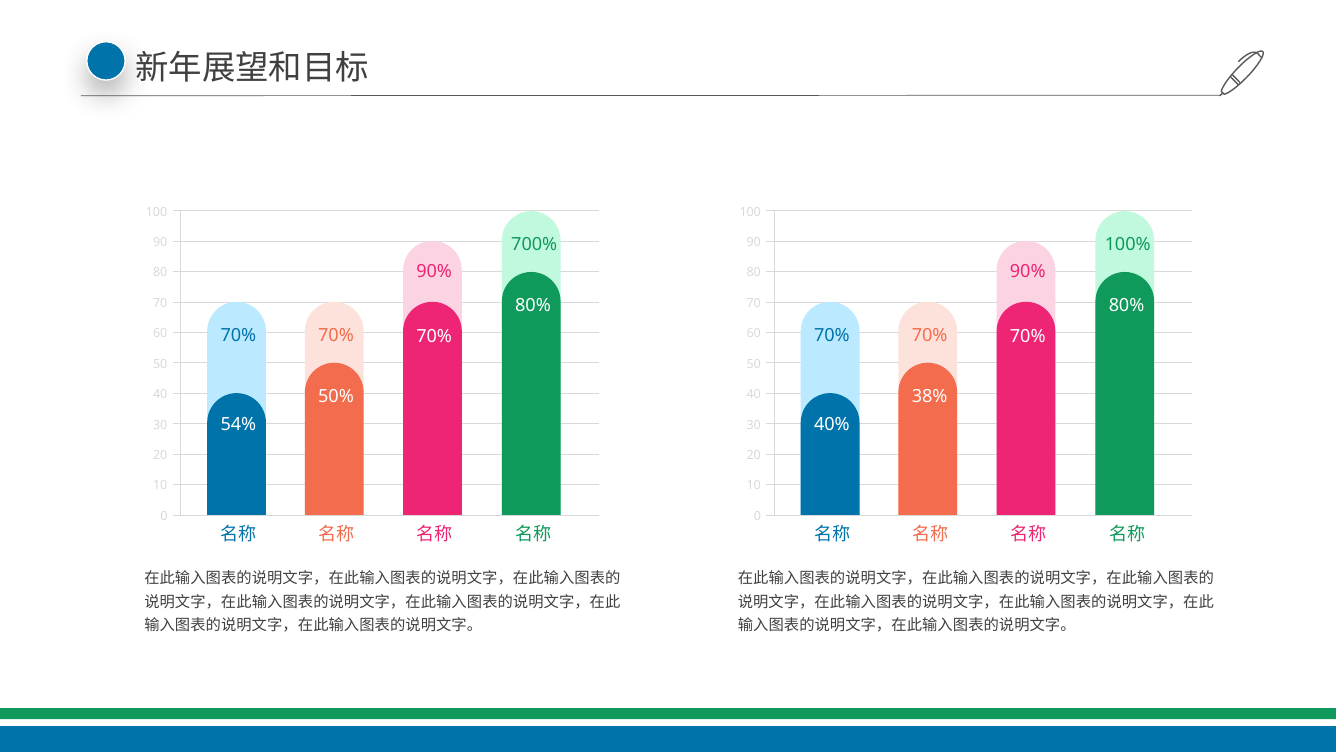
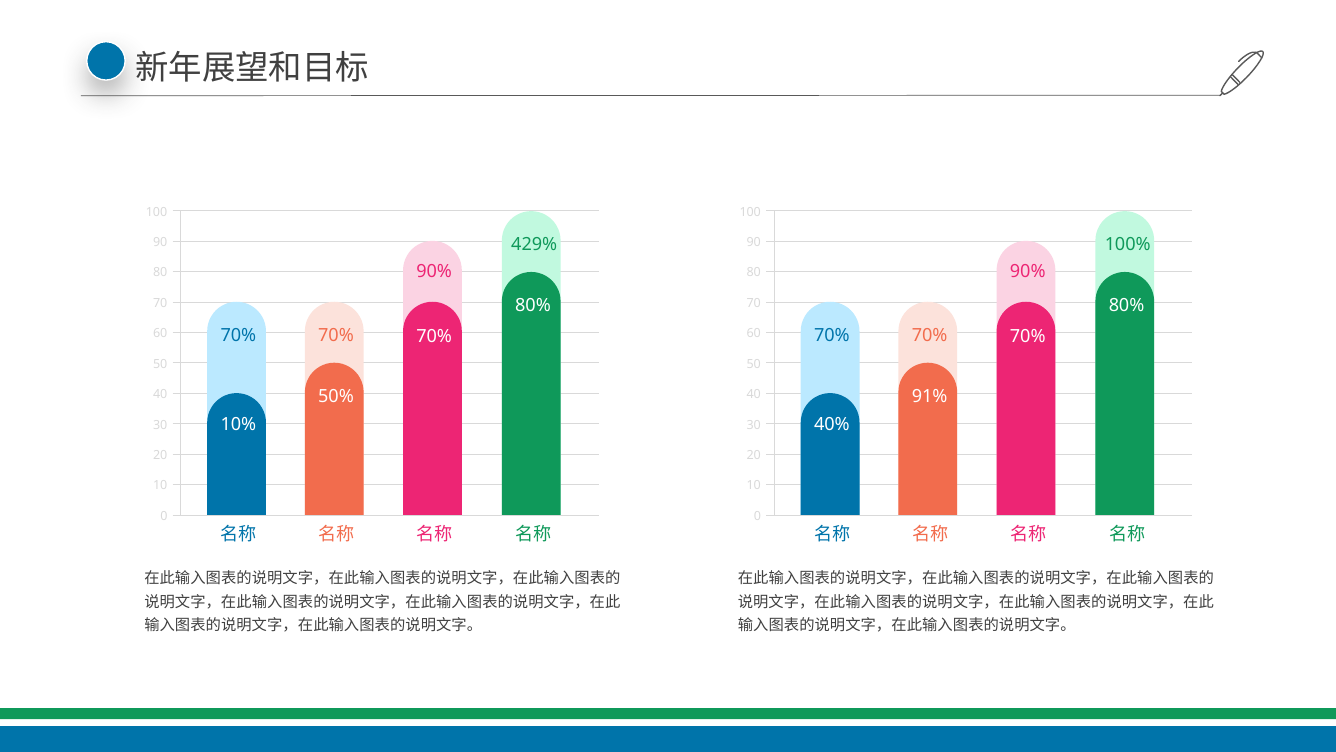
700%: 700% -> 429%
38%: 38% -> 91%
54%: 54% -> 10%
